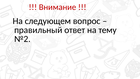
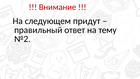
вопрос: вопрос -> придут
